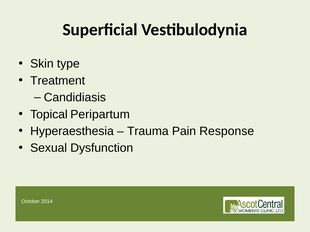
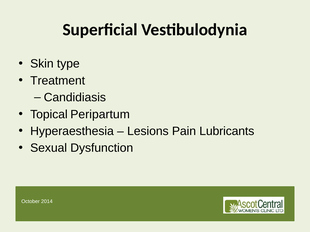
Trauma: Trauma -> Lesions
Response: Response -> Lubricants
